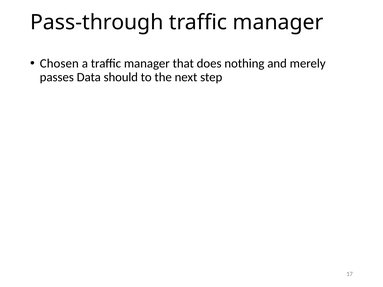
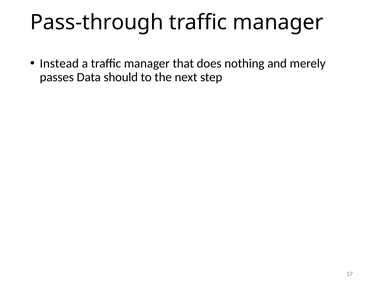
Chosen: Chosen -> Instead
